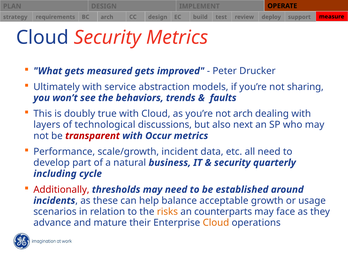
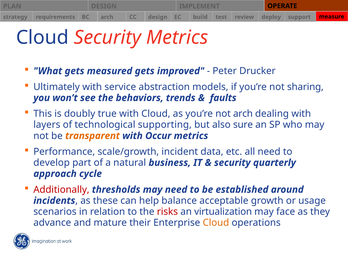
discussions: discussions -> supporting
next: next -> sure
transparent colour: red -> orange
including: including -> approach
risks colour: orange -> red
counterparts: counterparts -> virtualization
